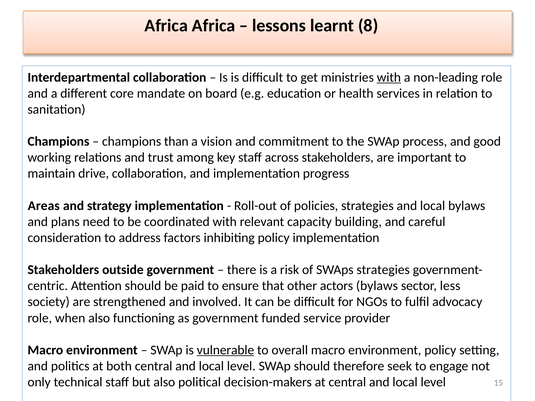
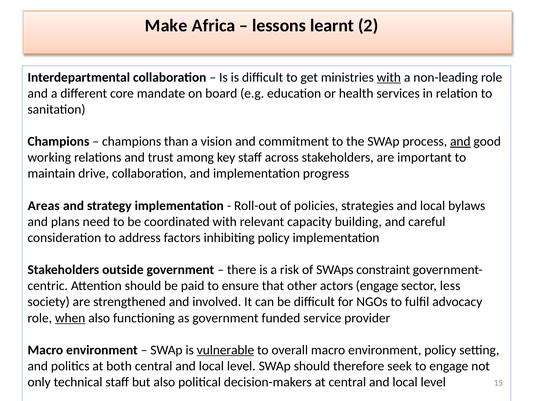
Africa at (166, 26): Africa -> Make
8: 8 -> 2
and at (460, 142) underline: none -> present
SWAps strategies: strategies -> constraint
actors bylaws: bylaws -> engage
when underline: none -> present
